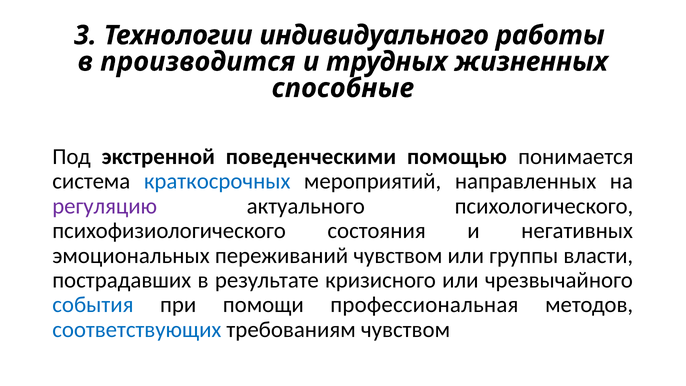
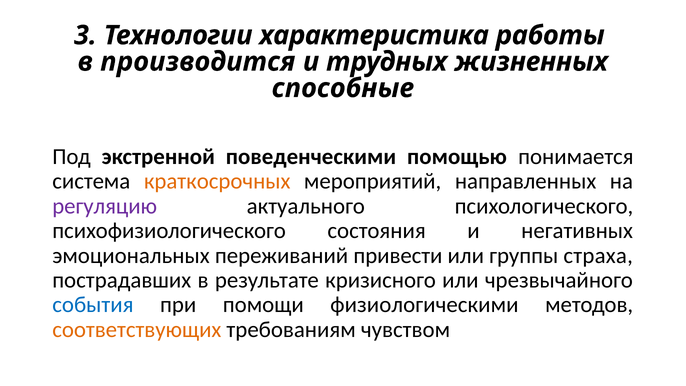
индивидуального: индивидуального -> характеристика
краткосрочных colour: blue -> orange
переживаний чувством: чувством -> привести
власти: власти -> страха
профессиональная: профессиональная -> физиологическими
соответствующих colour: blue -> orange
